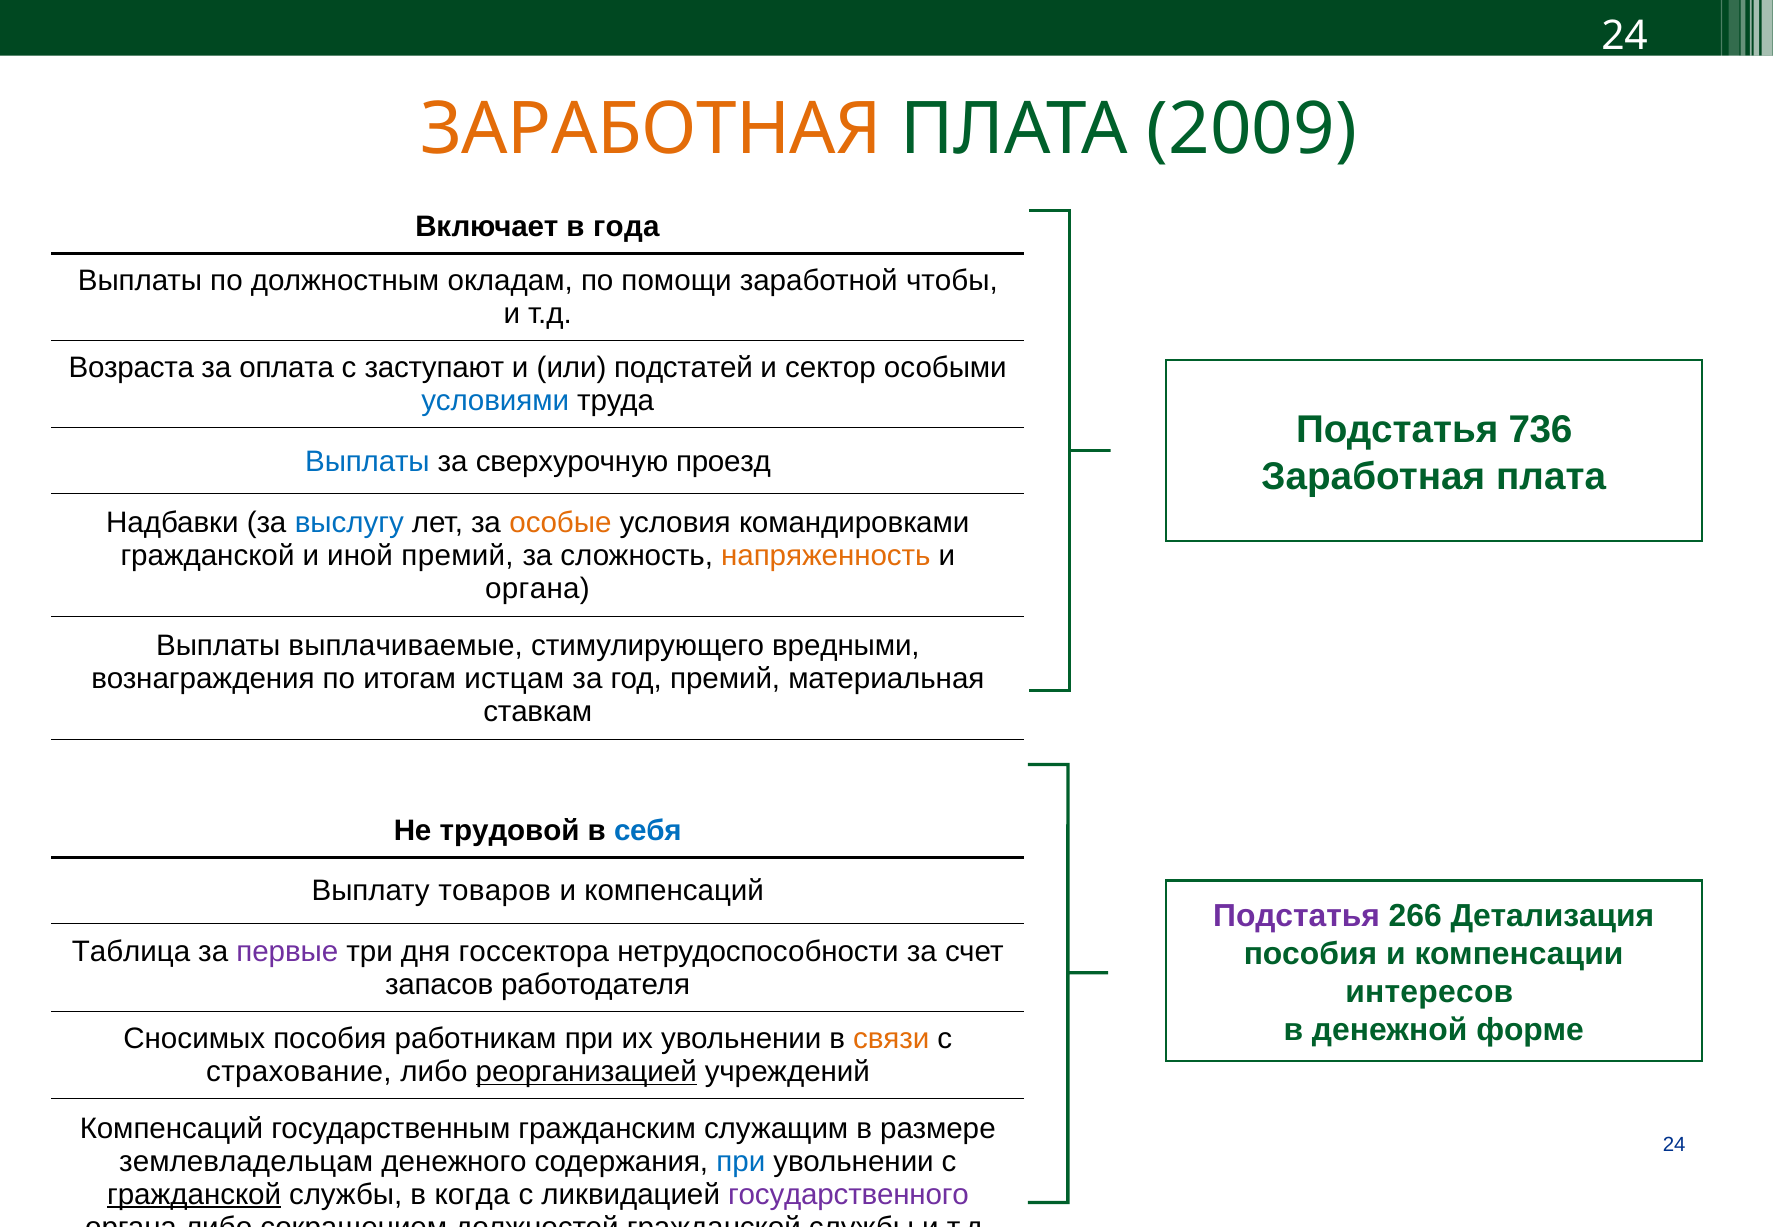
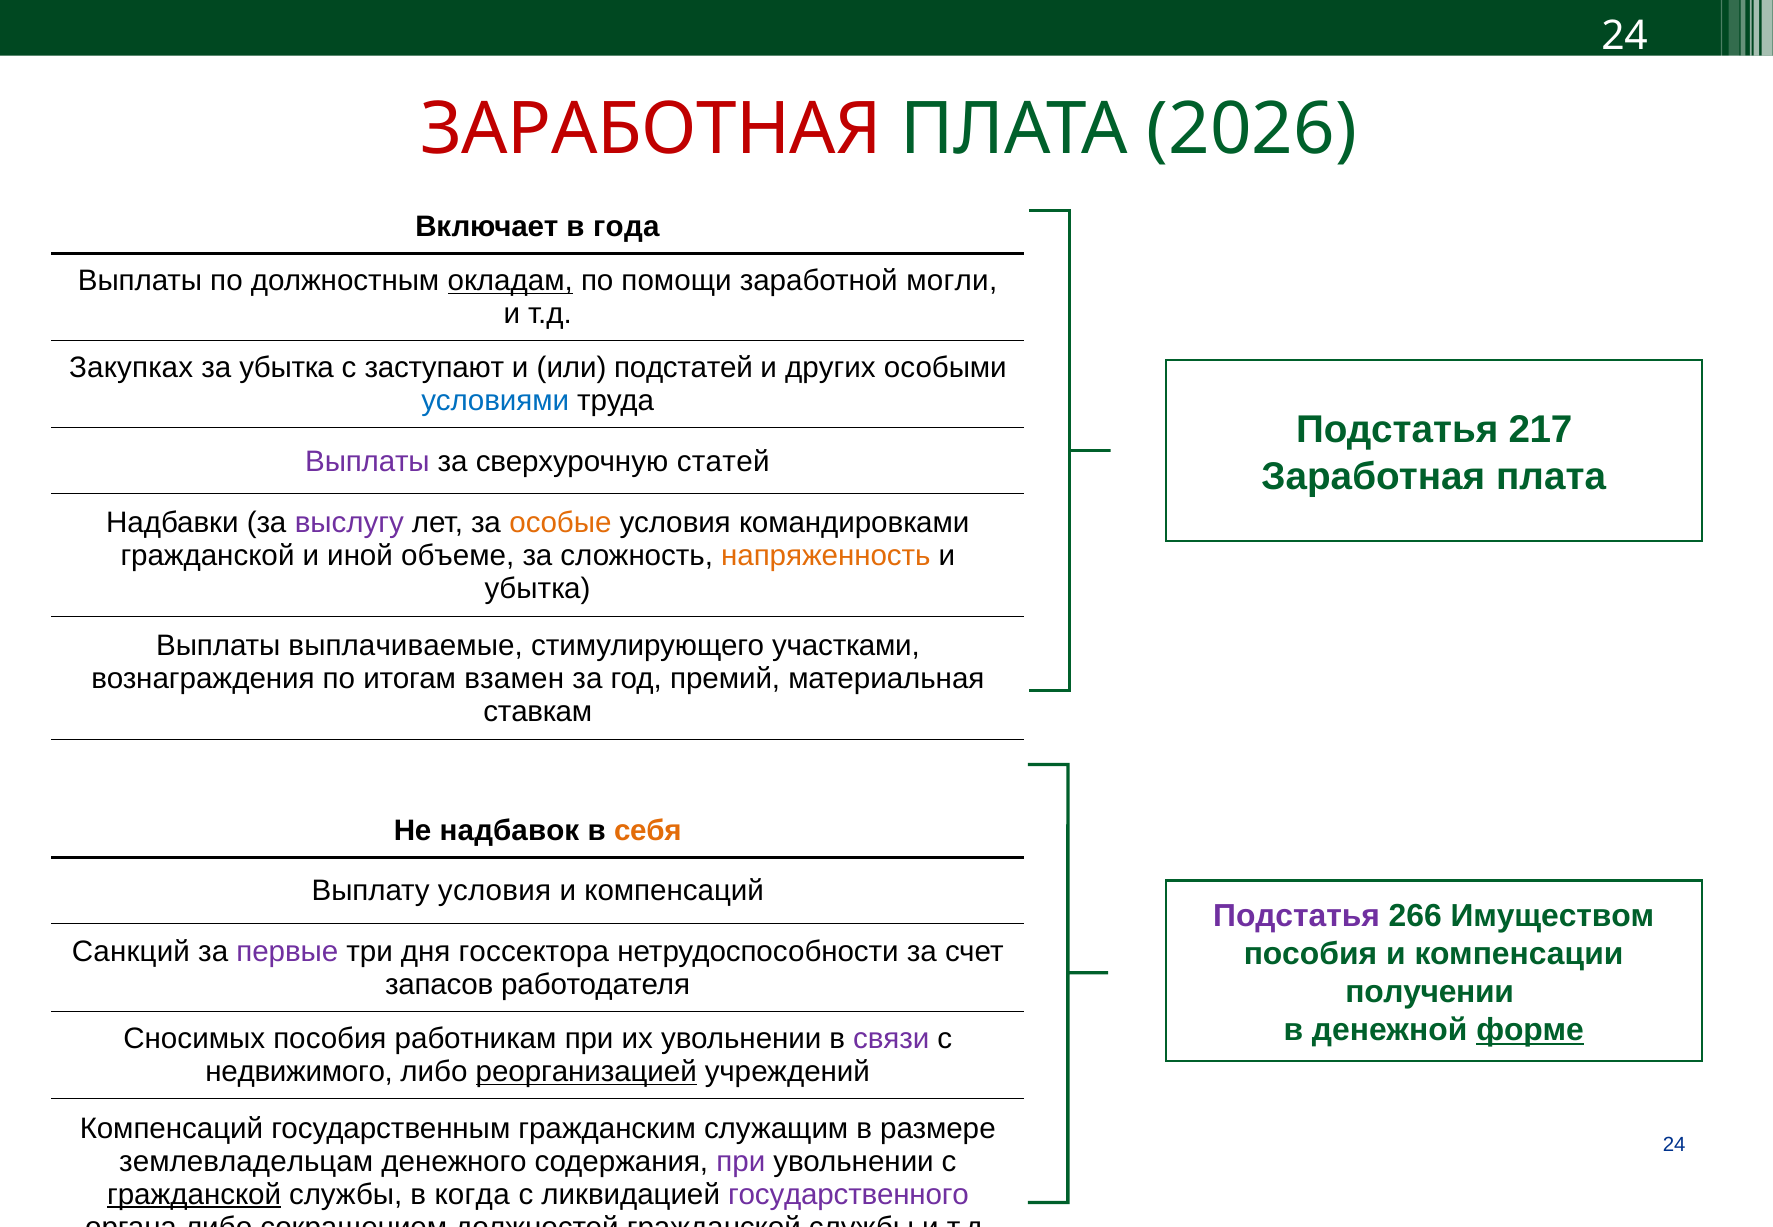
ЗАРАБОТНАЯ at (651, 129) colour: orange -> red
2009: 2009 -> 2026
окладам underline: none -> present
чтобы: чтобы -> могли
Возраста: Возраста -> Закупках
за оплата: оплата -> убытка
сектор: сектор -> других
736: 736 -> 217
Выплаты at (367, 461) colour: blue -> purple
проезд: проезд -> статей
выслугу colour: blue -> purple
иной премий: премий -> объеме
органа at (537, 589): органа -> убытка
вредными: вредными -> участками
истцам: истцам -> взамен
трудовой: трудовой -> надбавок
себя colour: blue -> orange
Выплату товаров: товаров -> условия
Детализация: Детализация -> Имуществом
Таблица: Таблица -> Санкций
интересов: интересов -> получении
форме underline: none -> present
связи colour: orange -> purple
страхование: страхование -> недвижимого
при at (741, 1162) colour: blue -> purple
